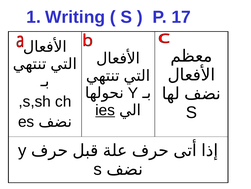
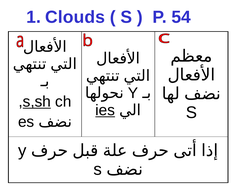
Writing: Writing -> Clouds
17: 17 -> 54
s,sh underline: none -> present
